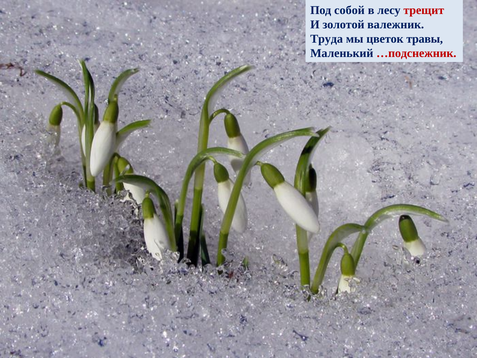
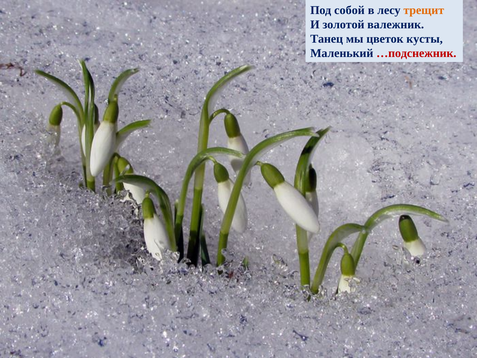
трещит colour: red -> orange
Труда: Труда -> Танец
травы: травы -> кусты
